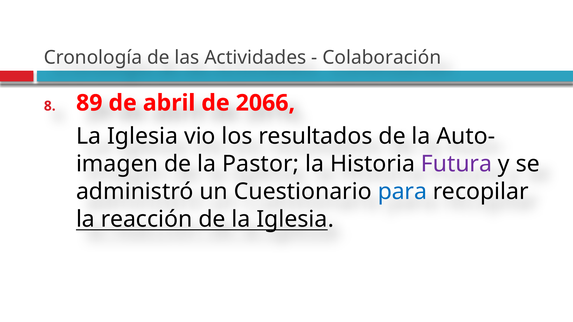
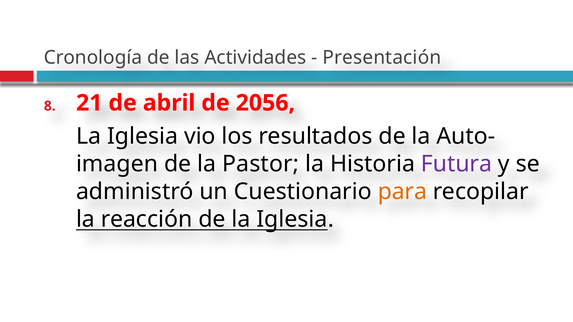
Colaboración: Colaboración -> Presentación
89: 89 -> 21
2066: 2066 -> 2056
para colour: blue -> orange
